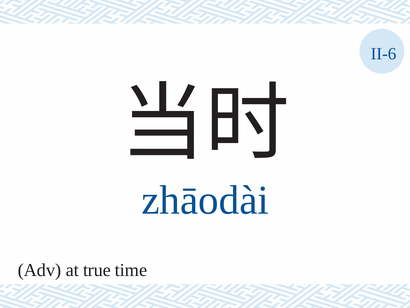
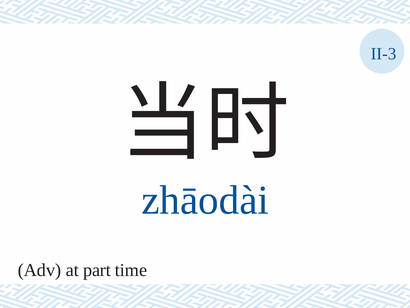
II-6: II-6 -> II-3
true: true -> part
